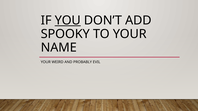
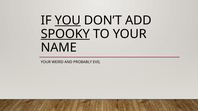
SPOOKY underline: none -> present
